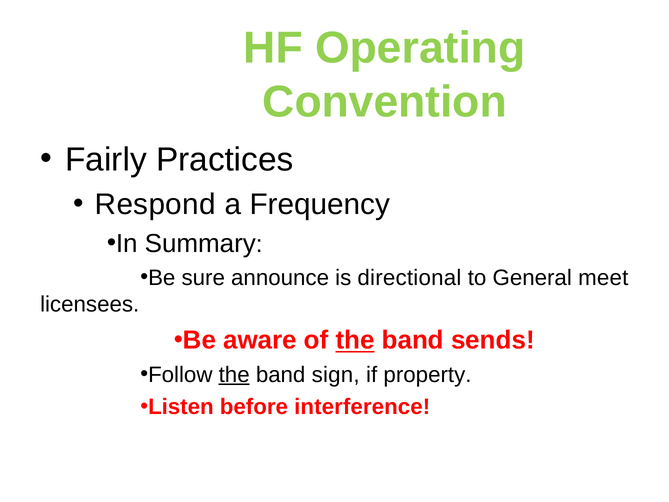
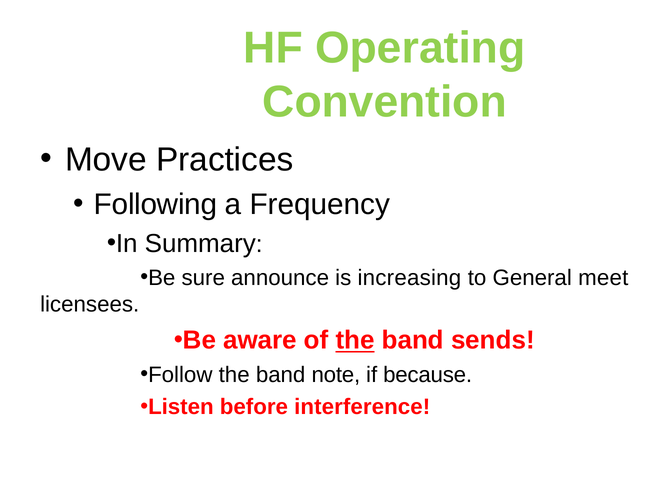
Fairly: Fairly -> Move
Respond: Respond -> Following
directional: directional -> increasing
the at (234, 375) underline: present -> none
sign: sign -> note
property: property -> because
